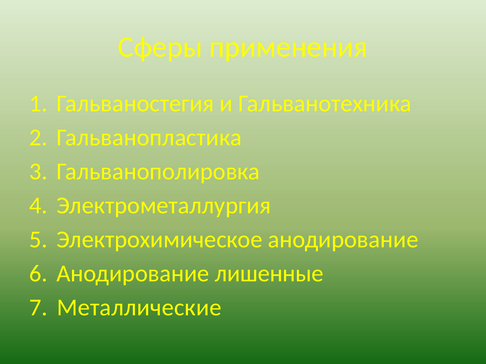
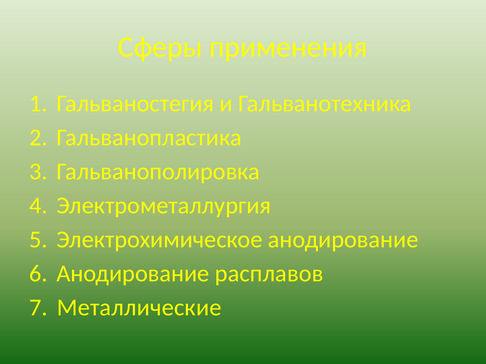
лишенные: лишенные -> расплавов
